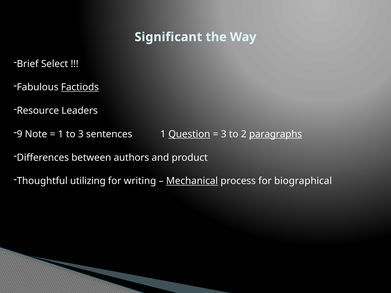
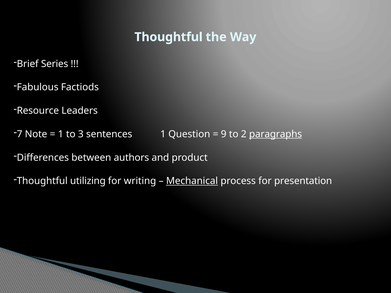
Significant at (168, 37): Significant -> Thoughtful
Select: Select -> Series
Factiods underline: present -> none
9: 9 -> 7
Question underline: present -> none
3 at (224, 134): 3 -> 9
biographical: biographical -> presentation
